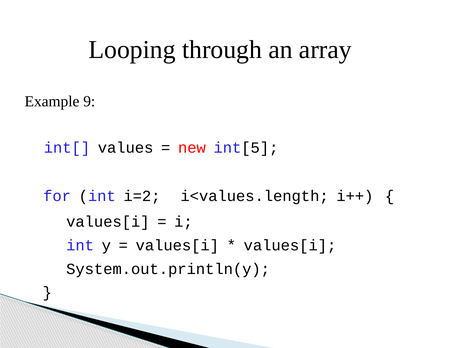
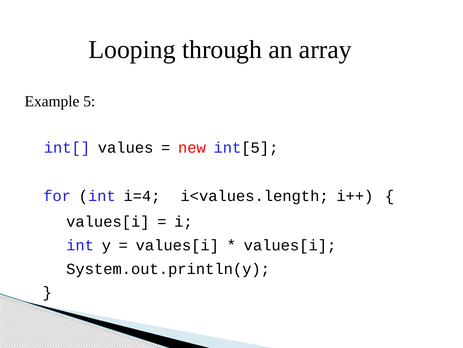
9: 9 -> 5
i=2: i=2 -> i=4
